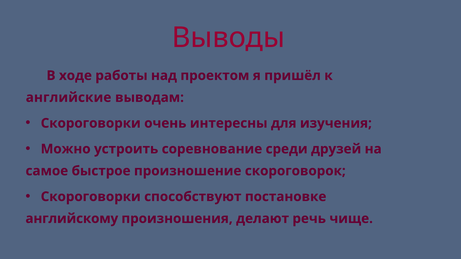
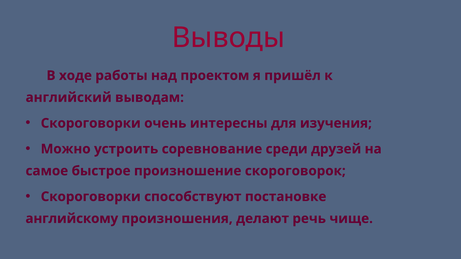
английские: английские -> английский
